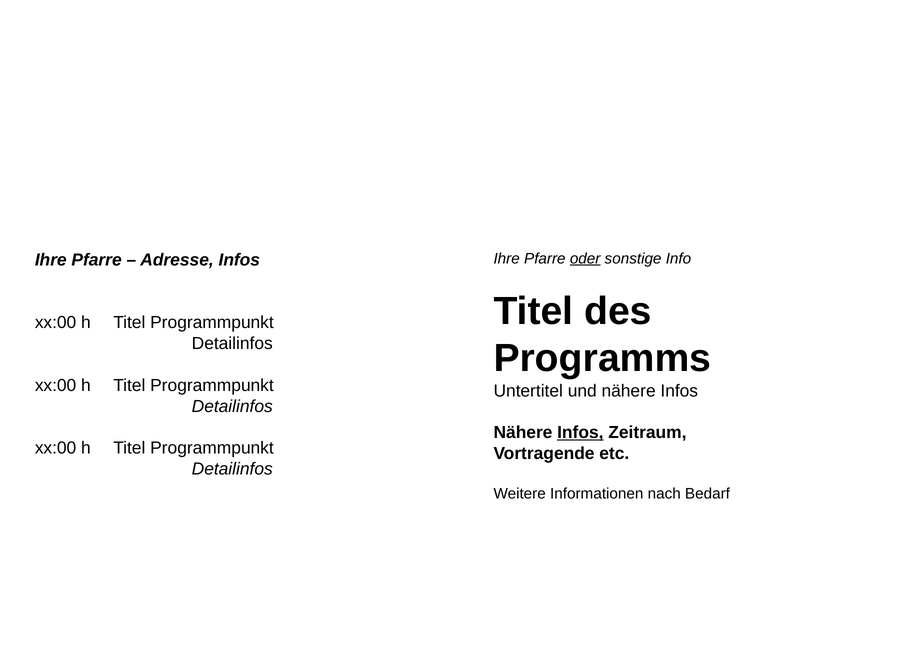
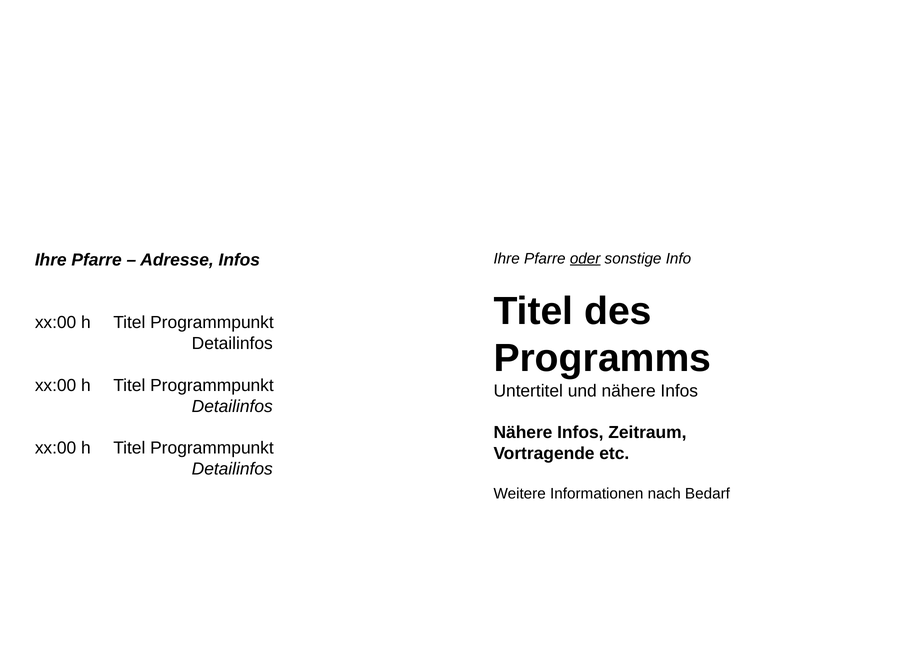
Infos at (580, 432) underline: present -> none
